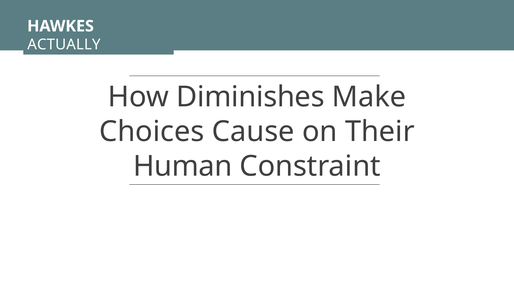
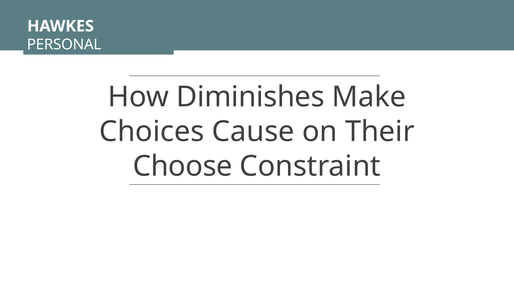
ACTUALLY: ACTUALLY -> PERSONAL
Human: Human -> Choose
